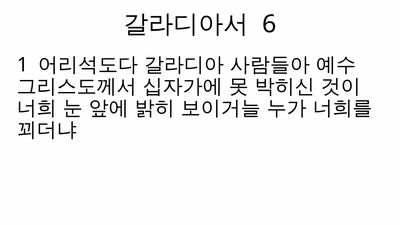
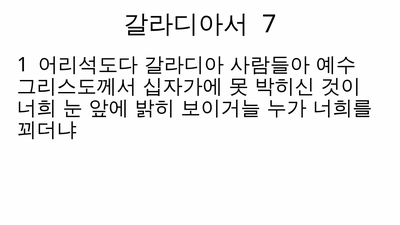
6: 6 -> 7
